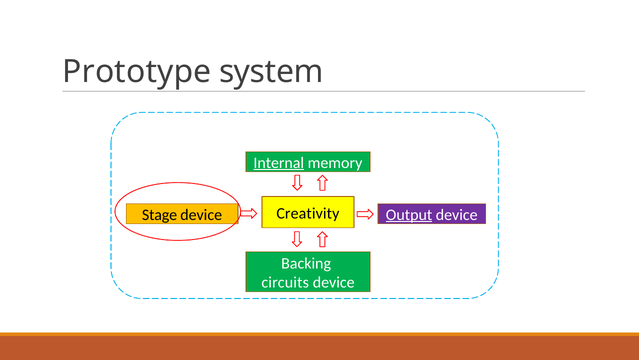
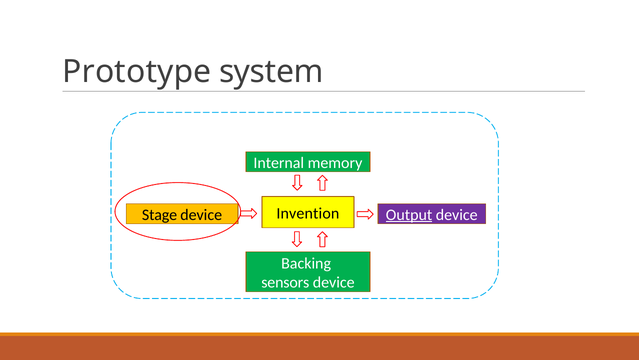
Internal underline: present -> none
Creativity: Creativity -> Invention
circuits: circuits -> sensors
